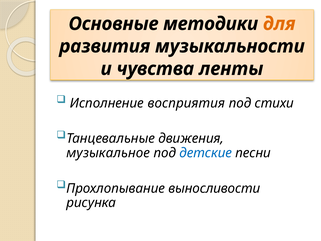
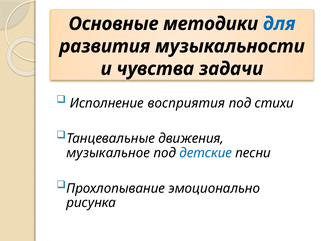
для colour: orange -> blue
ленты: ленты -> задачи
выносливости: выносливости -> эмоционально
